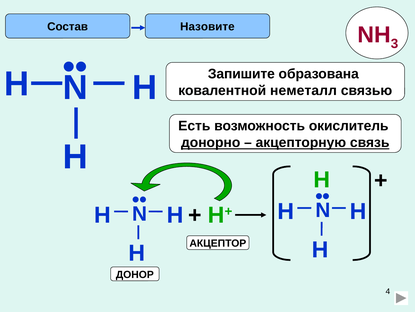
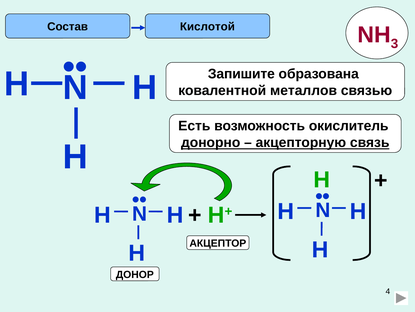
Назовите: Назовите -> Кислотой
неметалл: неметалл -> металлов
